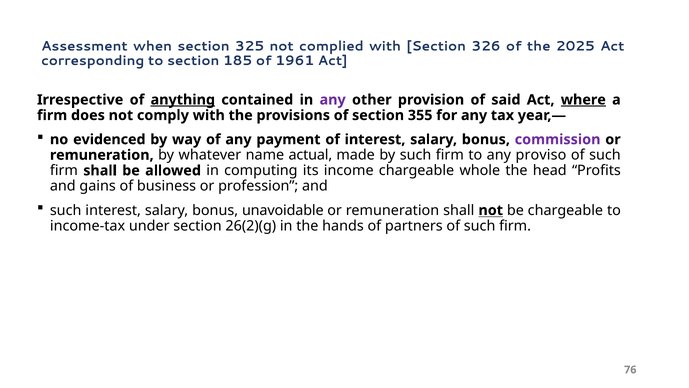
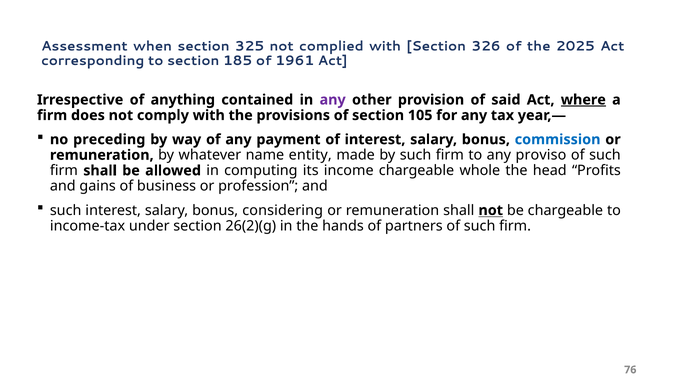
anything underline: present -> none
355: 355 -> 105
evidenced: evidenced -> preceding
commission colour: purple -> blue
actual: actual -> entity
unavoidable: unavoidable -> considering
